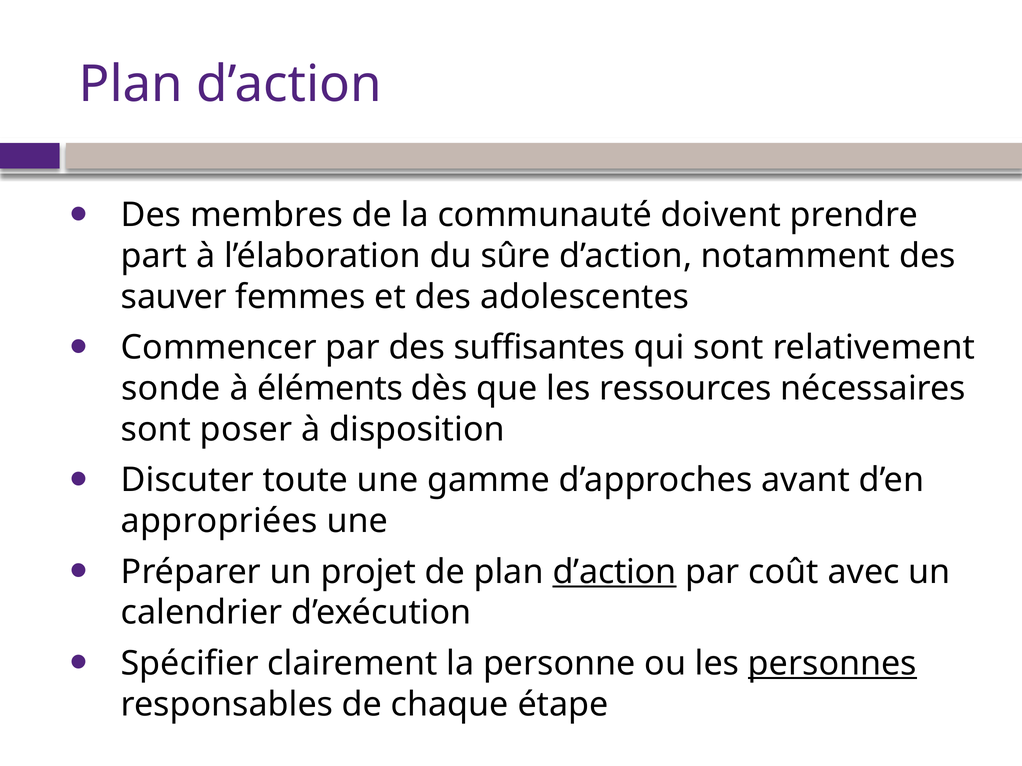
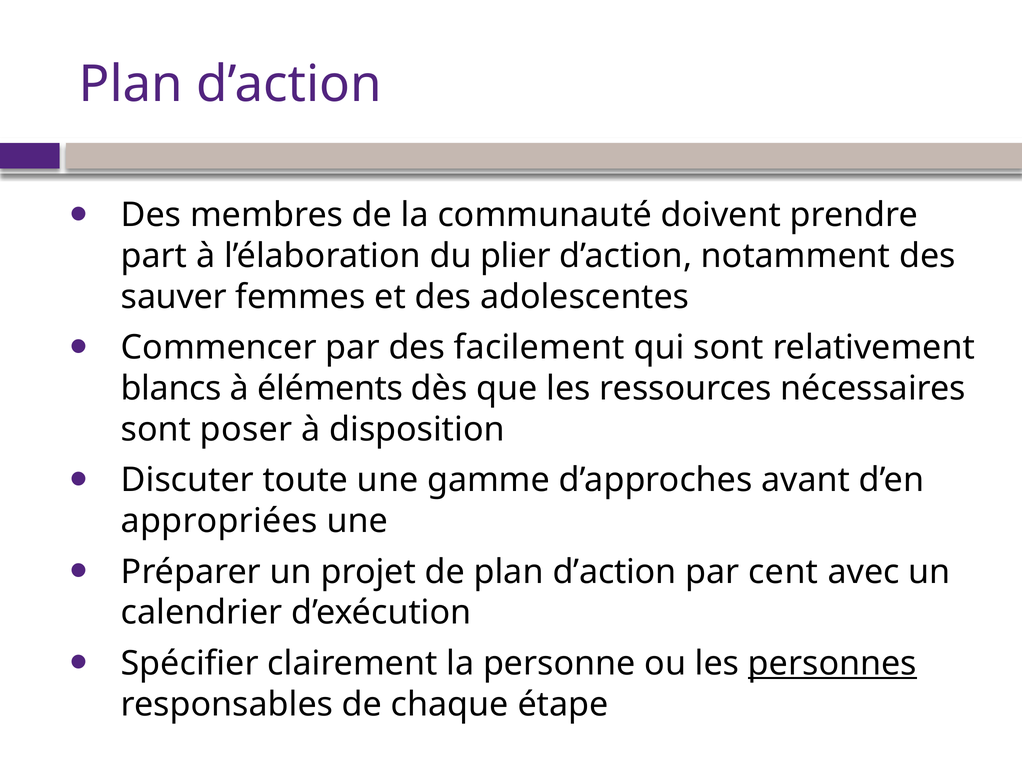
sûre: sûre -> plier
suffisantes: suffisantes -> facilement
sonde: sonde -> blancs
d’action at (615, 572) underline: present -> none
coût: coût -> cent
